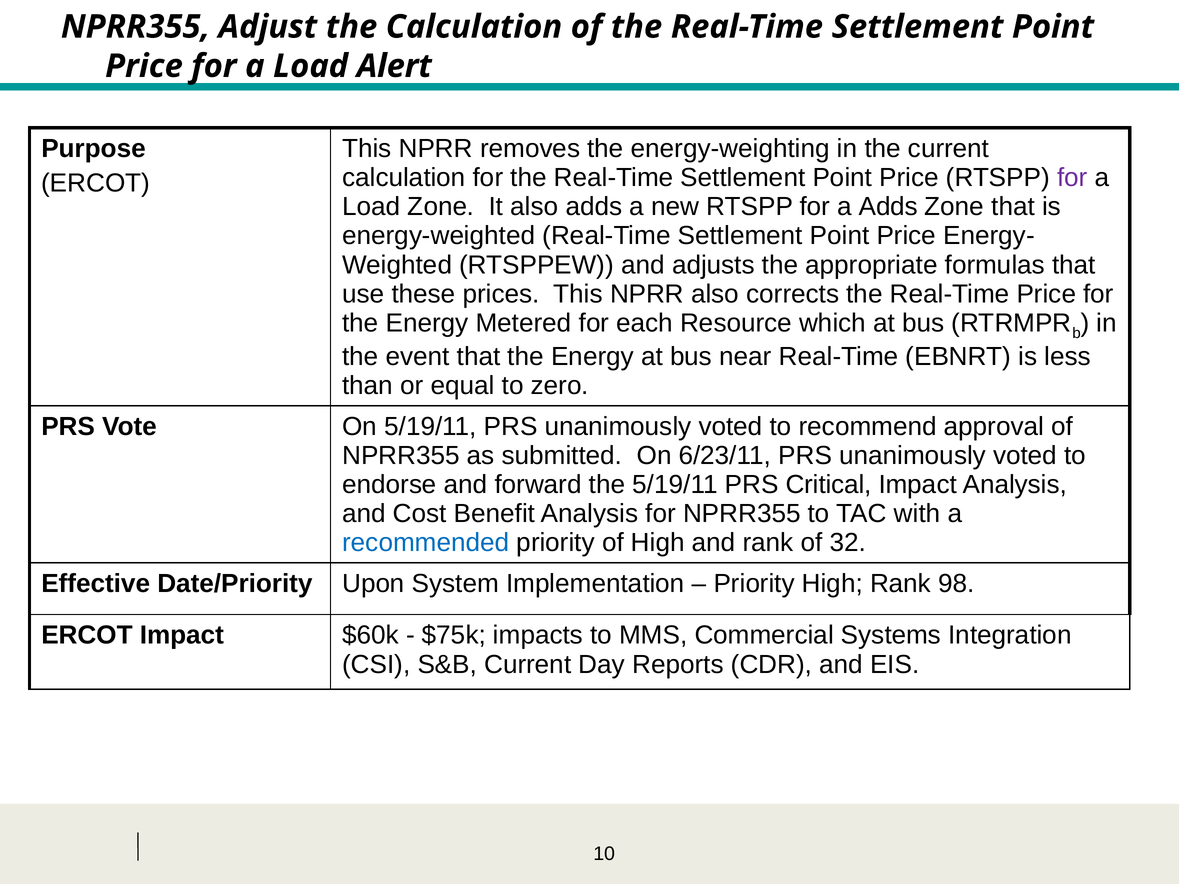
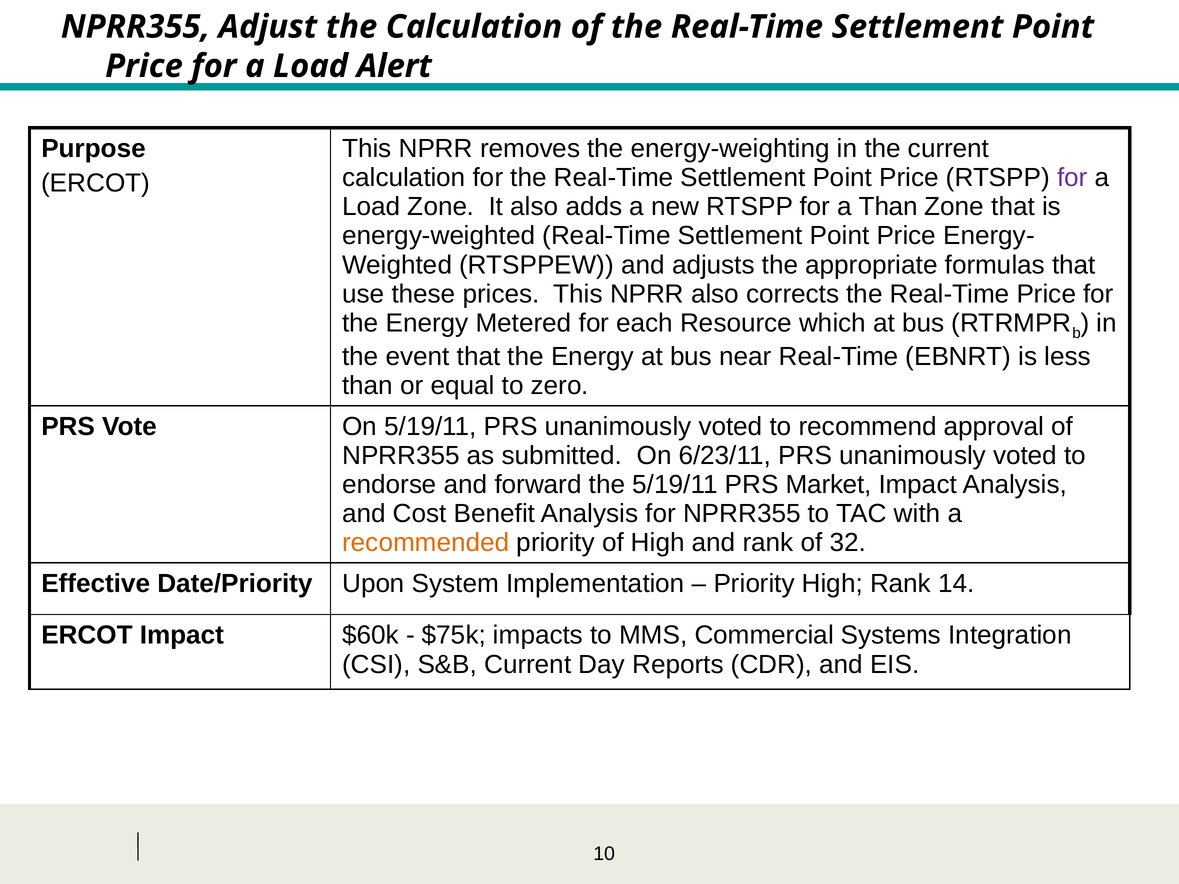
a Adds: Adds -> Than
Critical: Critical -> Market
recommended colour: blue -> orange
98: 98 -> 14
